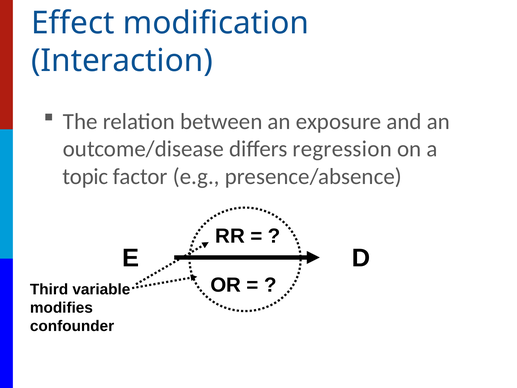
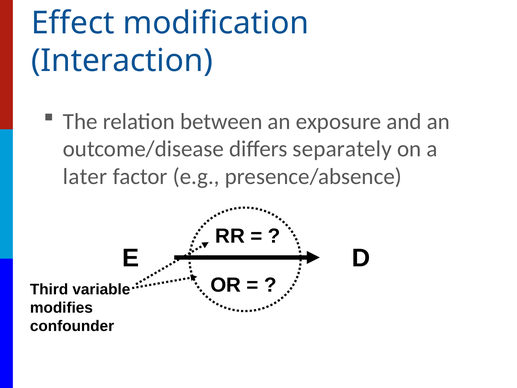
regression: regression -> separately
topic: topic -> later
